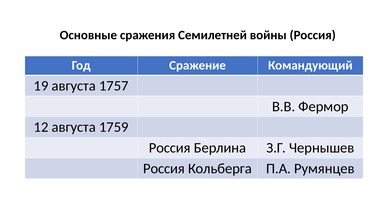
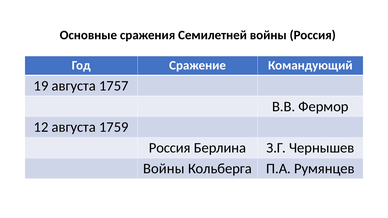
Россия at (164, 169): Россия -> Войны
